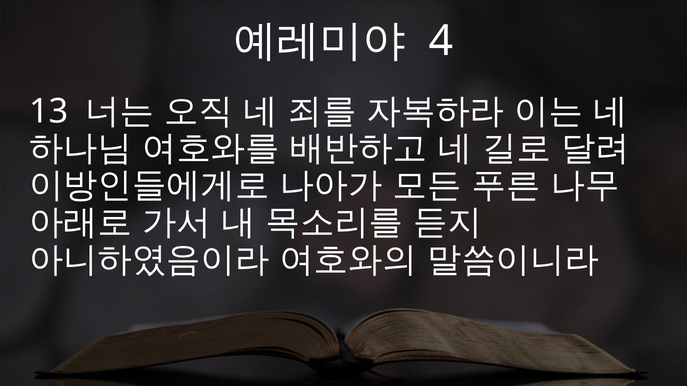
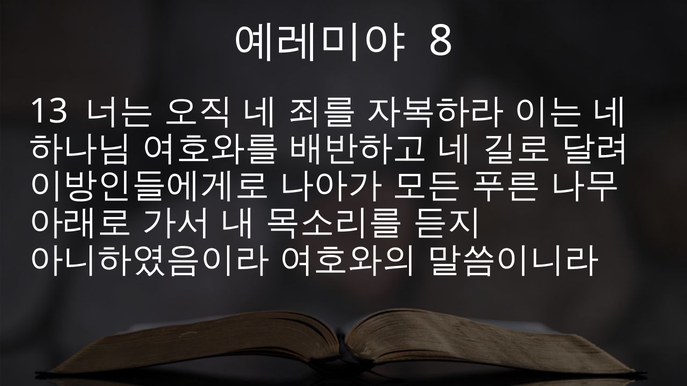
4: 4 -> 8
